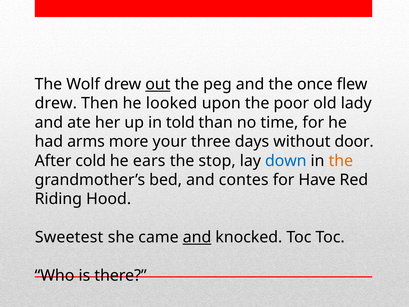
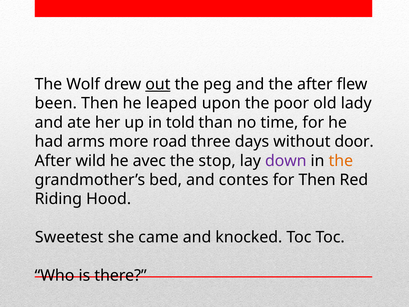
the once: once -> after
drew at (56, 103): drew -> been
looked: looked -> leaped
your: your -> road
cold: cold -> wild
ears: ears -> avec
down colour: blue -> purple
for Have: Have -> Then
and at (197, 237) underline: present -> none
